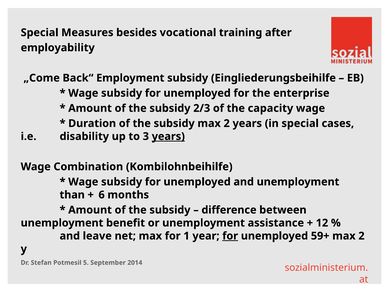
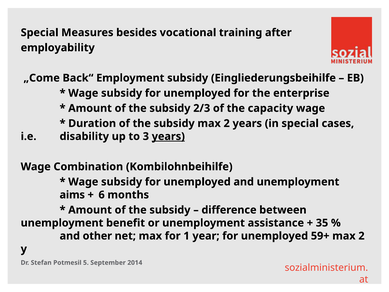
than: than -> aims
12: 12 -> 35
leave: leave -> other
for at (230, 236) underline: present -> none
